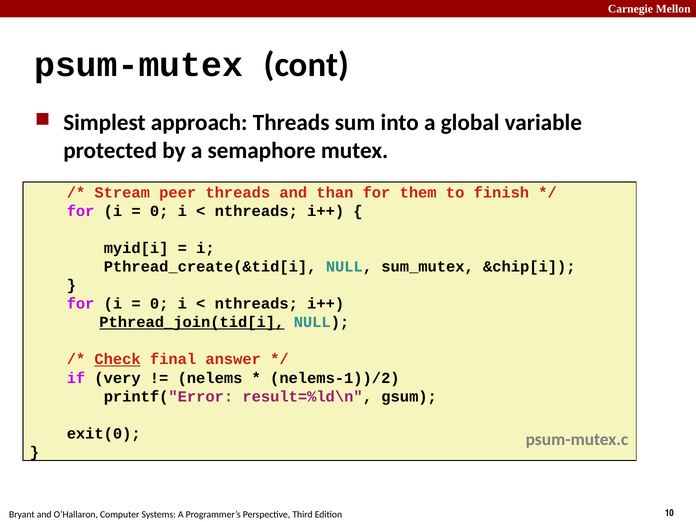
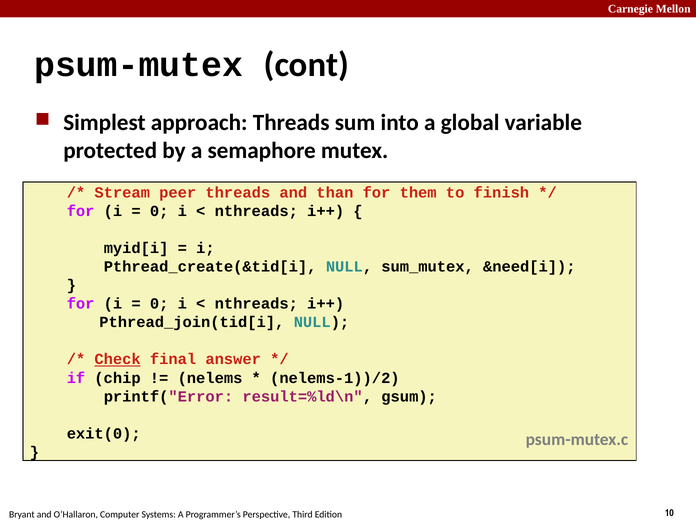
&chip[i: &chip[i -> &need[i
Pthread_join(tid[i underline: present -> none
very: very -> chip
